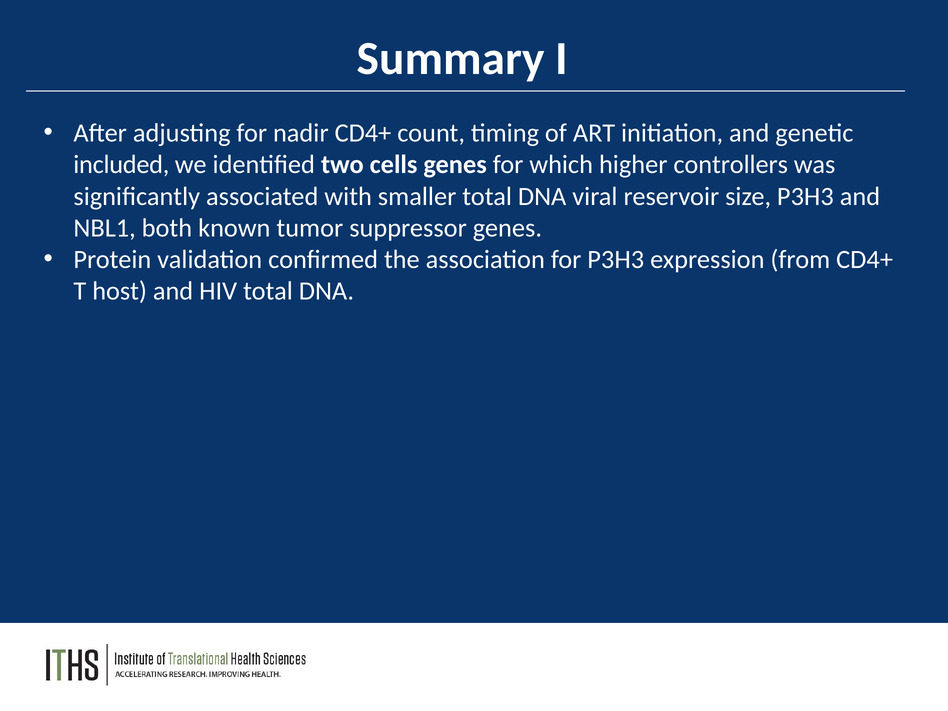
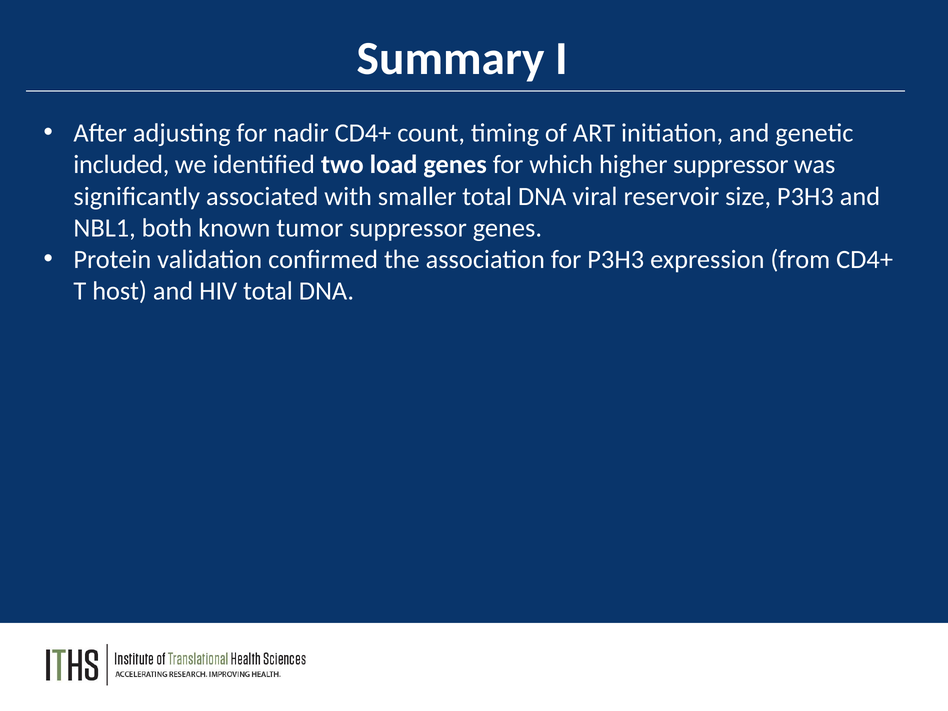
cells: cells -> load
higher controllers: controllers -> suppressor
